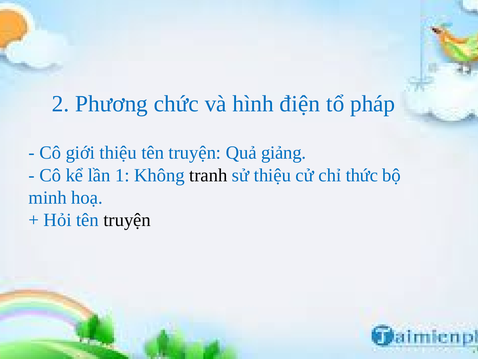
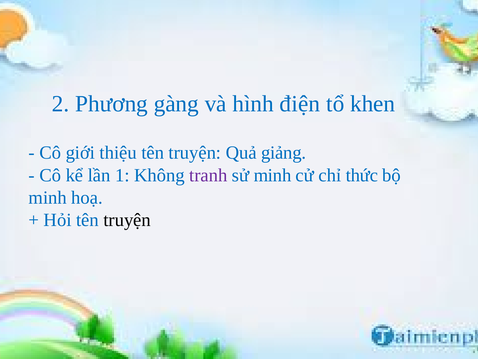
chức: chức -> gàng
pháp: pháp -> khen
tranh colour: black -> purple
sử thiệu: thiệu -> minh
